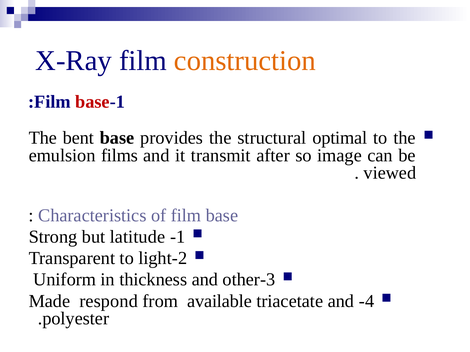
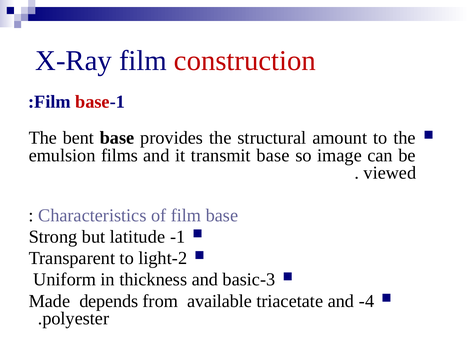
construction colour: orange -> red
optimal: optimal -> amount
transmit after: after -> base
other: other -> basic
respond: respond -> depends
